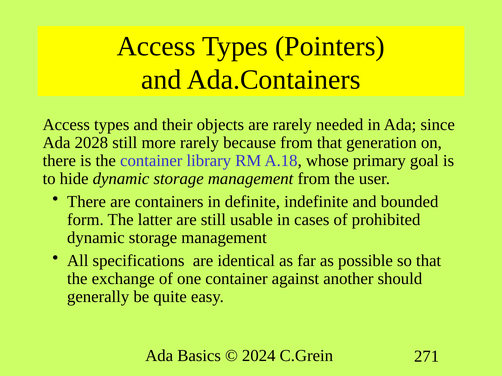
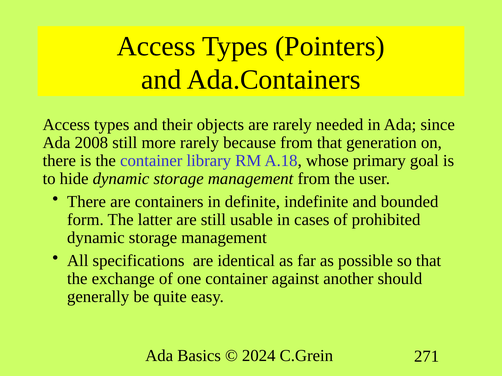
2028: 2028 -> 2008
